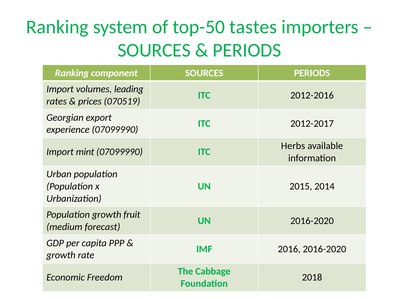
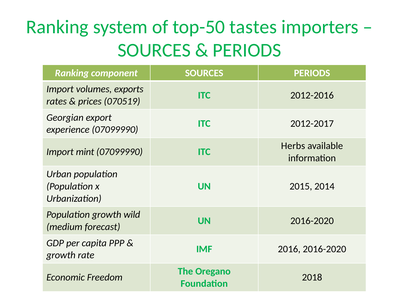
leading: leading -> exports
fruit: fruit -> wild
Cabbage: Cabbage -> Oregano
